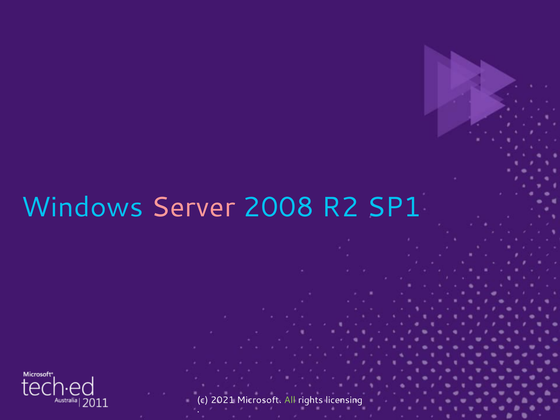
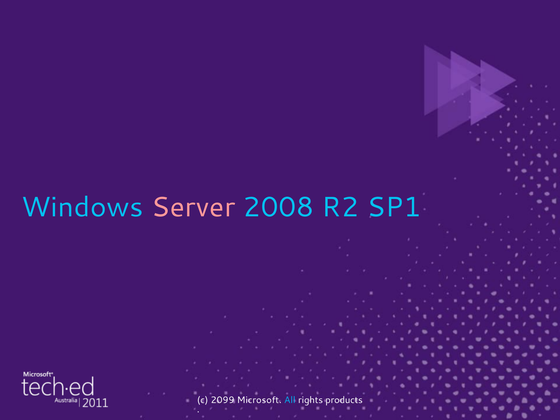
2021: 2021 -> 2099
All colour: light green -> light blue
licensing: licensing -> products
